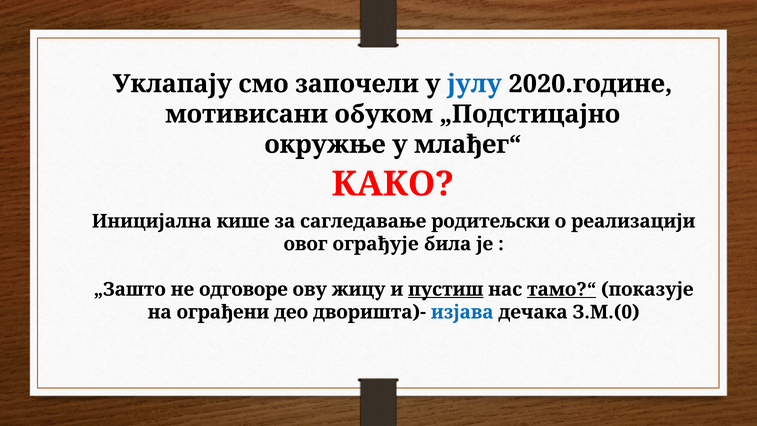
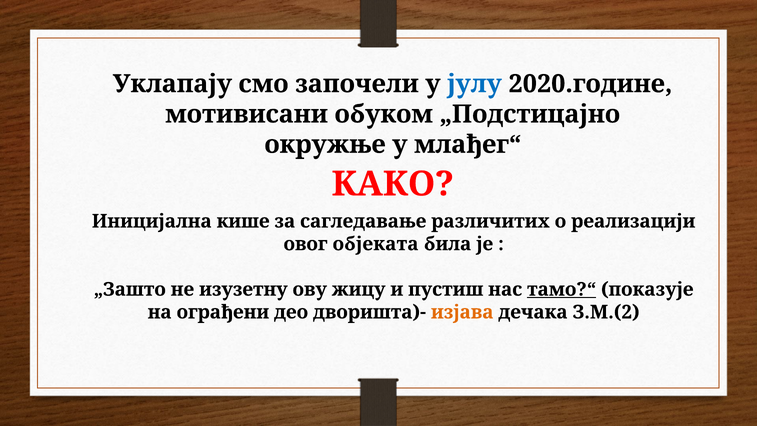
родитељски: родитељски -> различитих
ограђује: ограђује -> објеката
одговоре: одговоре -> изузетну
пустиш underline: present -> none
изјава colour: blue -> orange
З.М.(0: З.М.(0 -> З.М.(2
